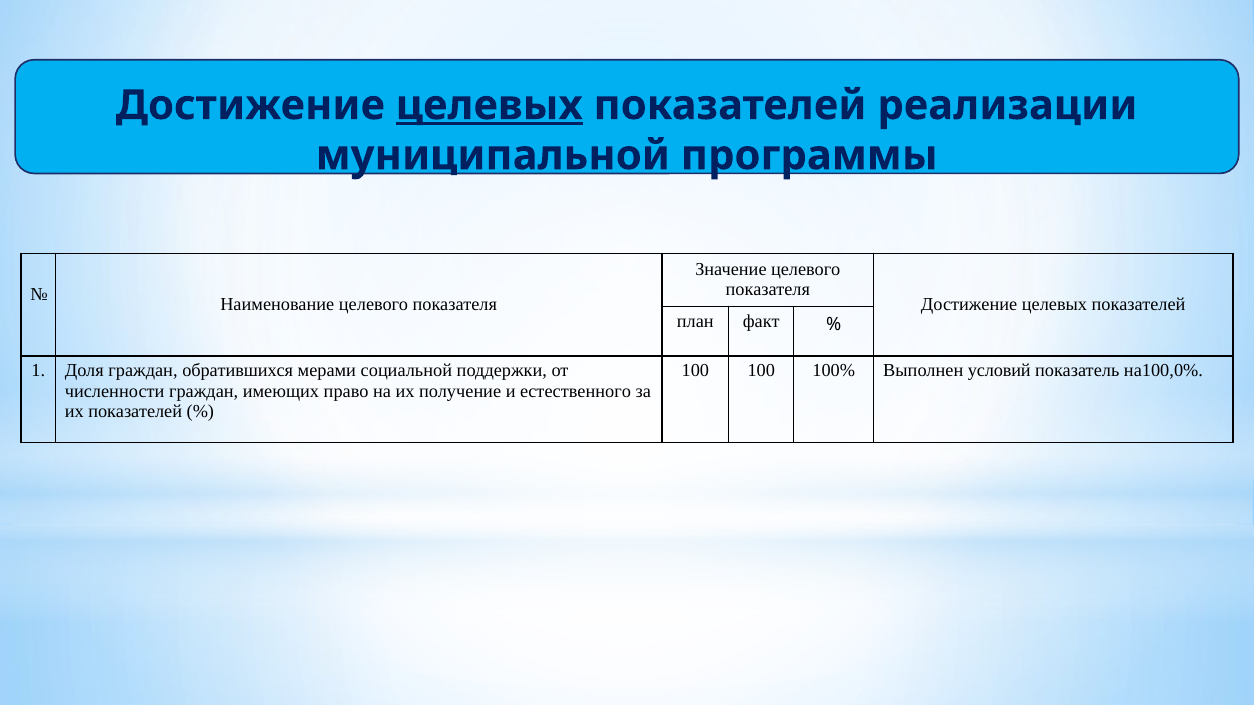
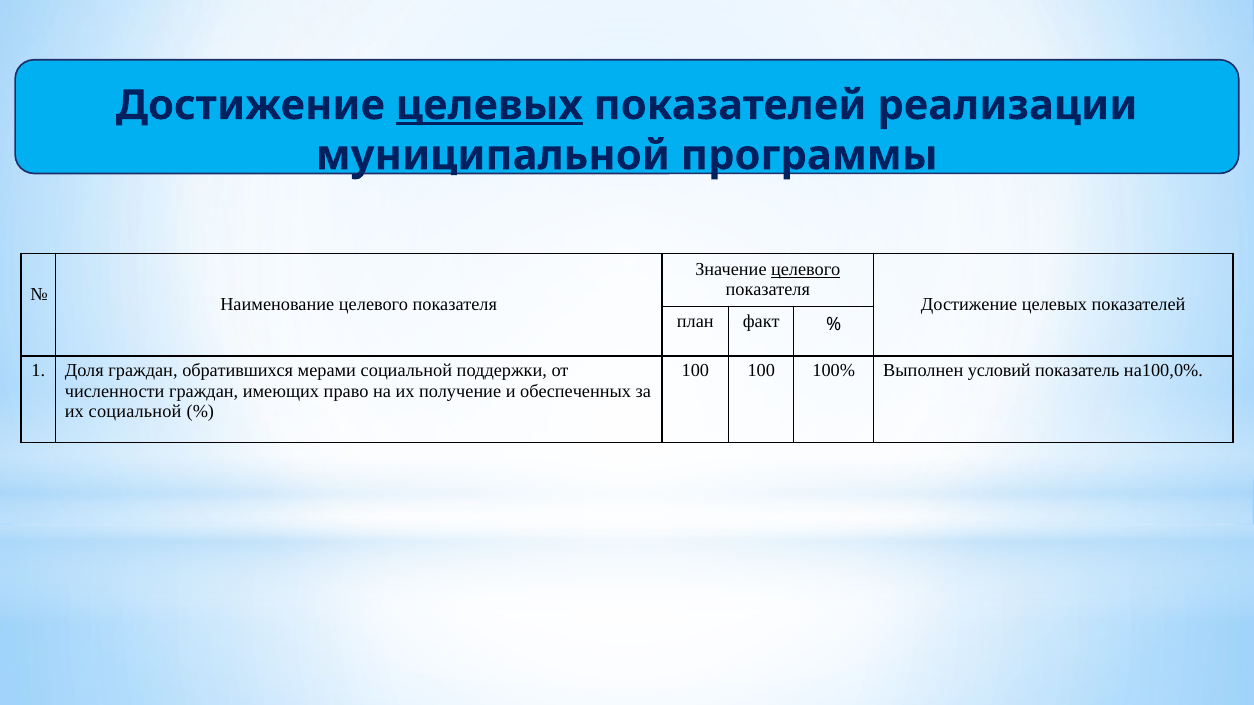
целевого at (806, 270) underline: none -> present
естественного: естественного -> обеспеченных
их показателей: показателей -> социальной
